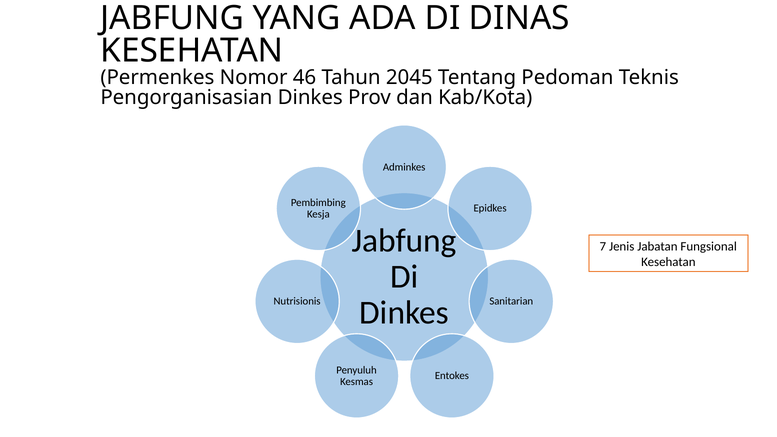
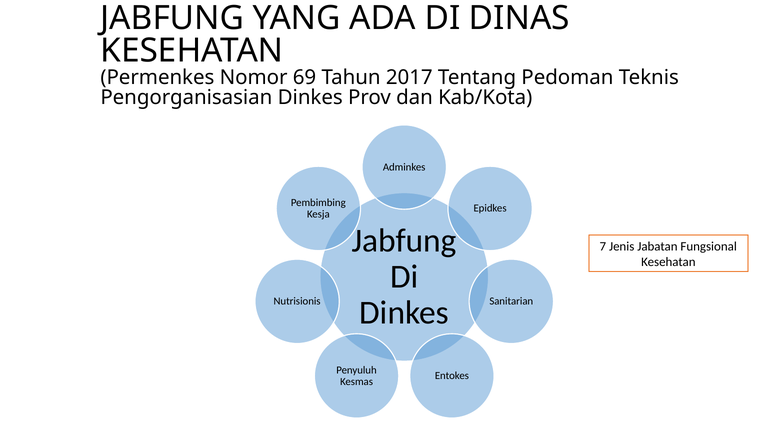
46: 46 -> 69
2045: 2045 -> 2017
